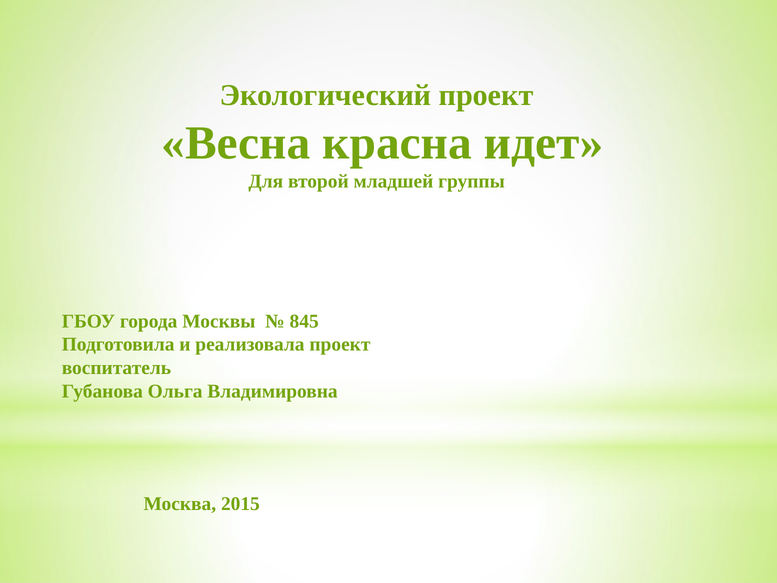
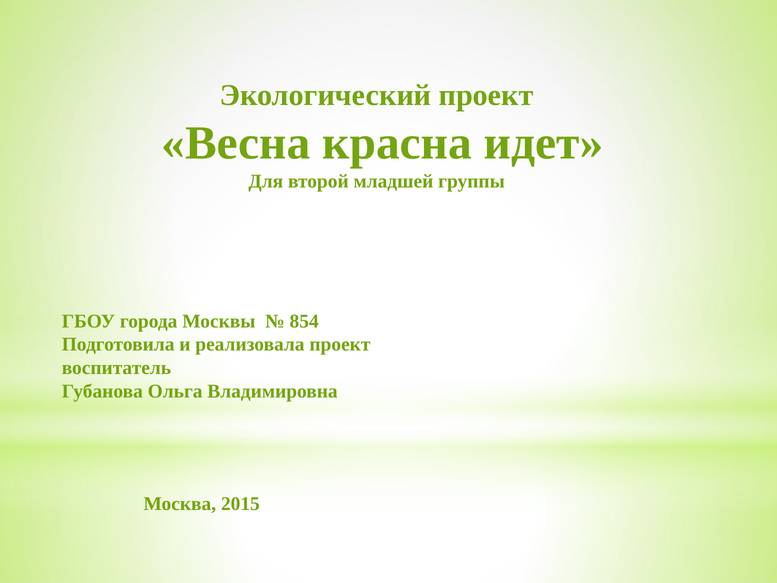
845: 845 -> 854
